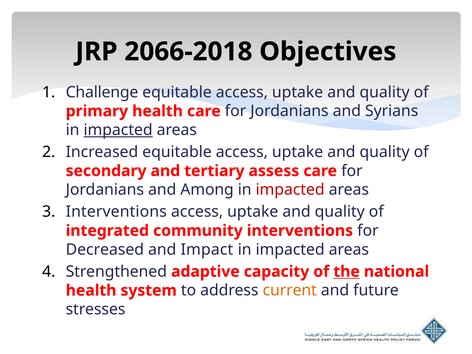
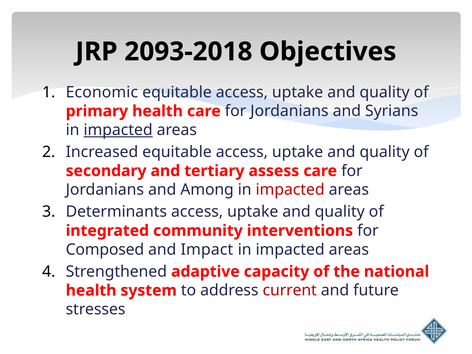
2066-2018: 2066-2018 -> 2093-2018
Challenge: Challenge -> Economic
Interventions at (116, 212): Interventions -> Determinants
Decreased: Decreased -> Composed
the underline: present -> none
current colour: orange -> red
